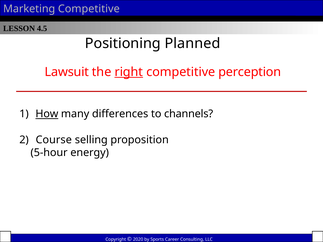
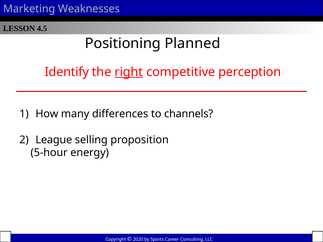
Marketing Competitive: Competitive -> Weaknesses
Lawsuit: Lawsuit -> Identify
How underline: present -> none
Course: Course -> League
